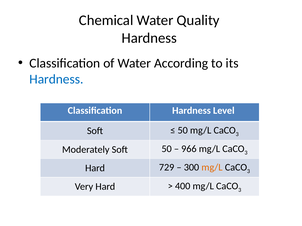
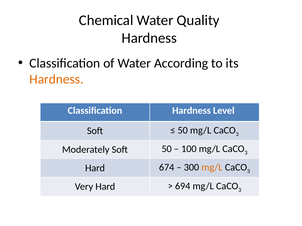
Hardness at (56, 79) colour: blue -> orange
966: 966 -> 100
729: 729 -> 674
400: 400 -> 694
